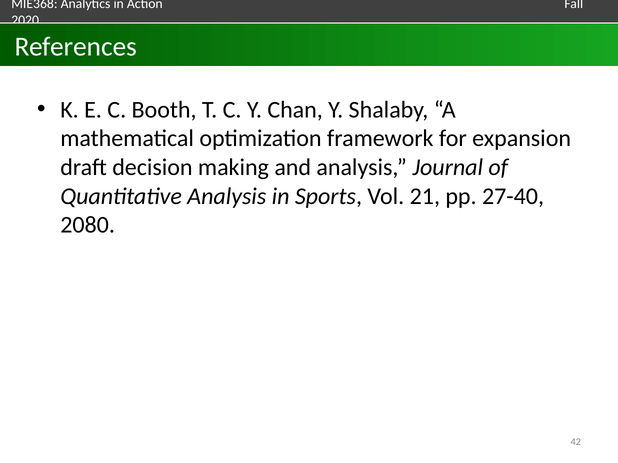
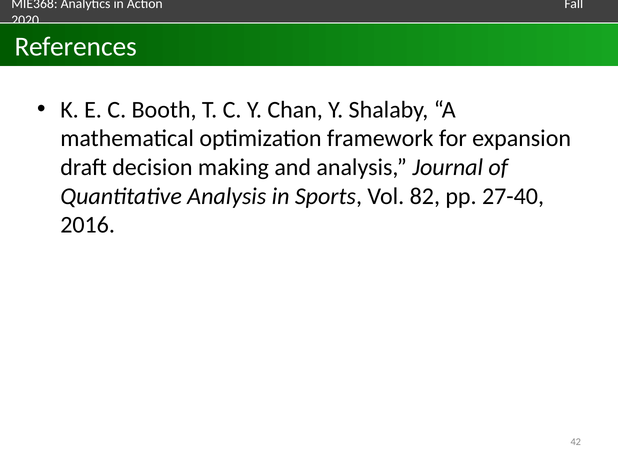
21: 21 -> 82
2080: 2080 -> 2016
